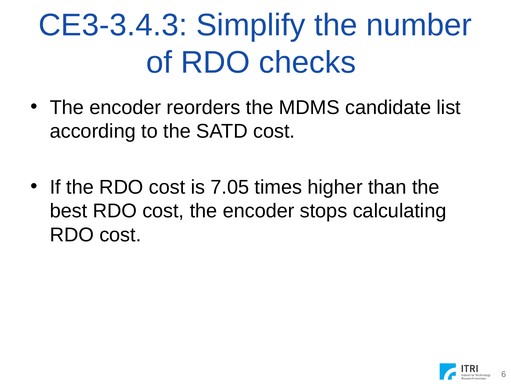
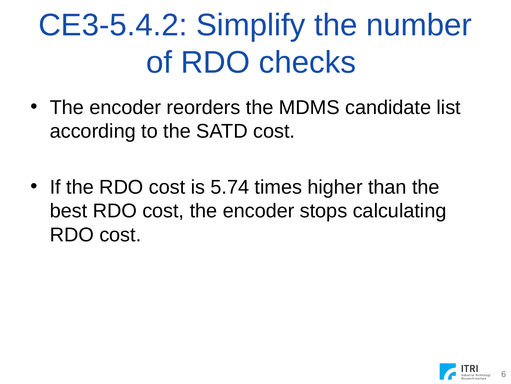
CE3-3.4.3: CE3-3.4.3 -> CE3-5.4.2
7.05: 7.05 -> 5.74
